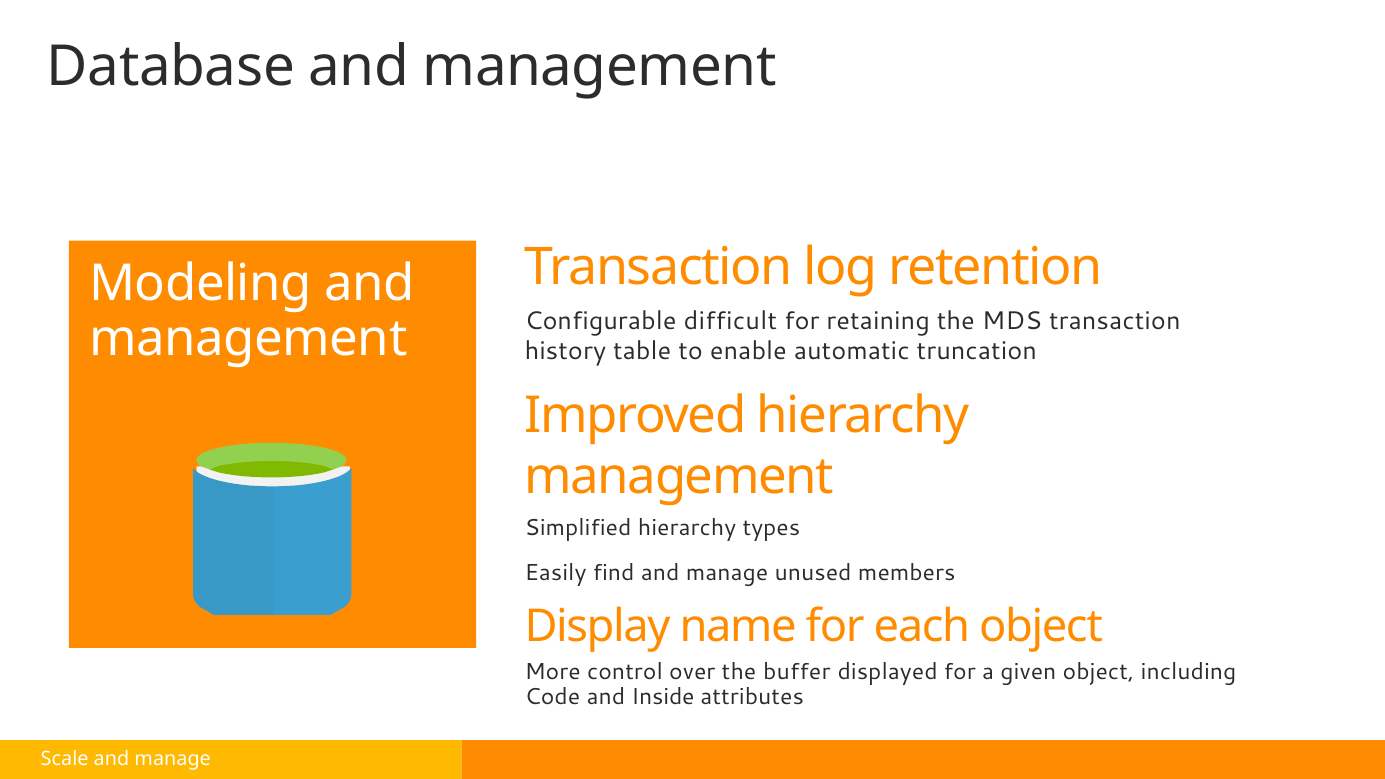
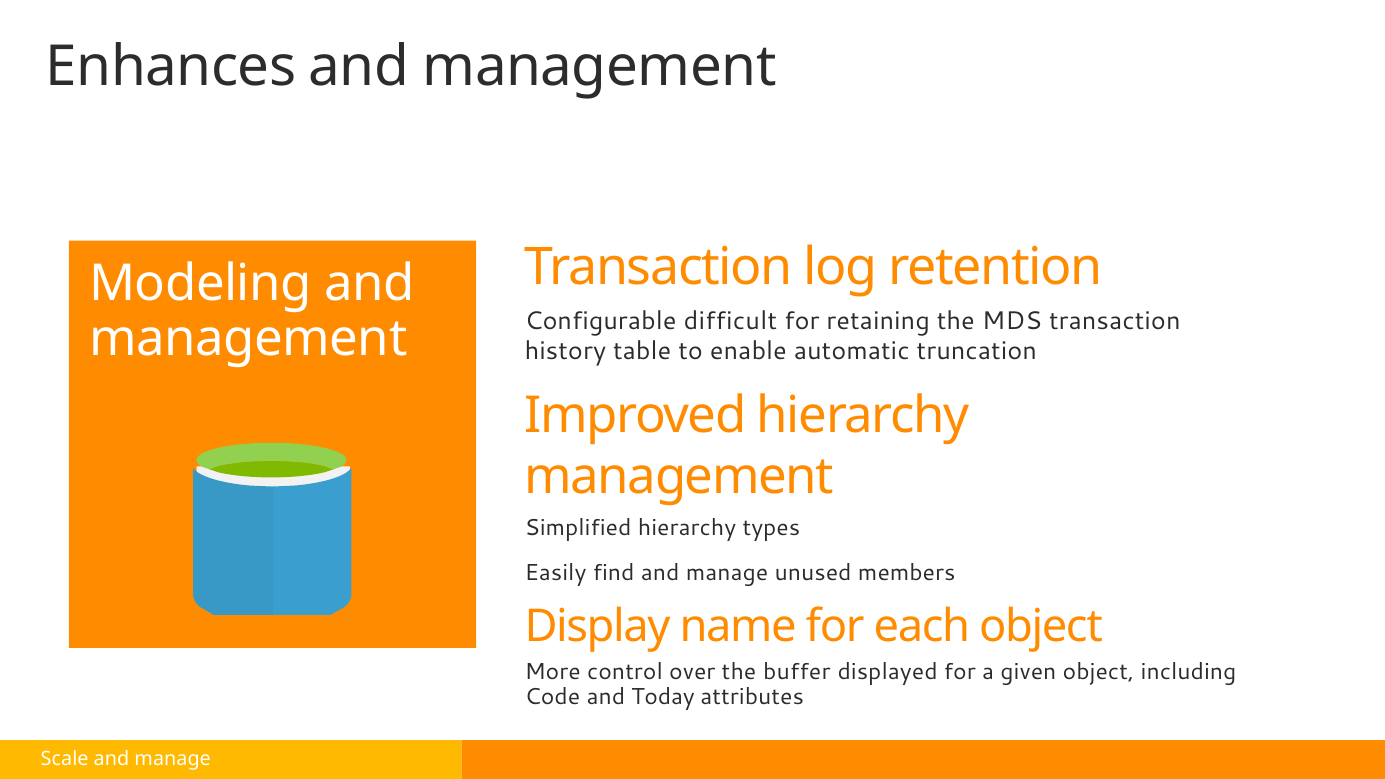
Database: Database -> Enhances
Inside: Inside -> Today
